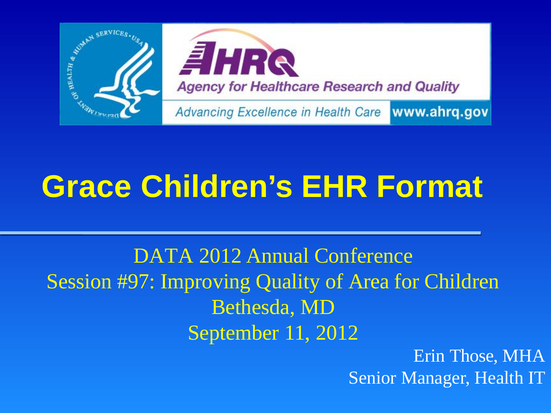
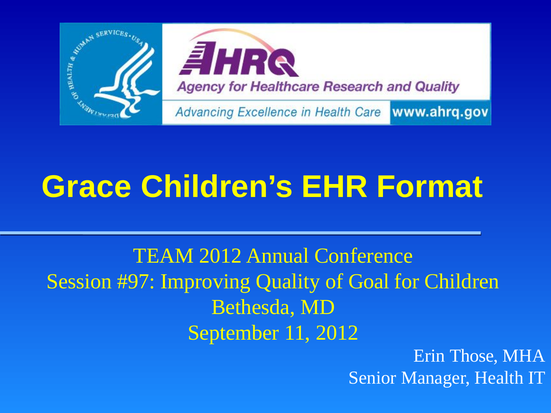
DATA: DATA -> TEAM
Area: Area -> Goal
